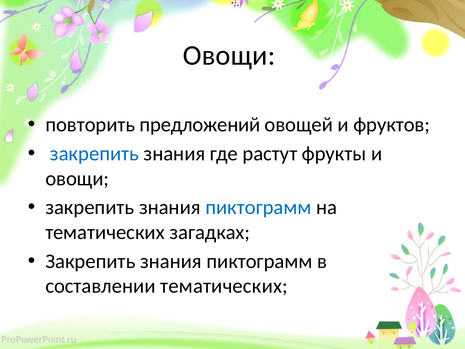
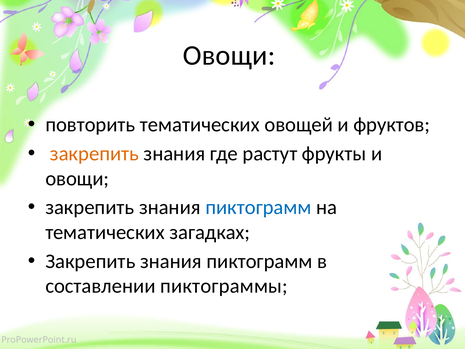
повторить предложений: предложений -> тематических
закрепить at (94, 154) colour: blue -> orange
составлении тематических: тематических -> пиктограммы
